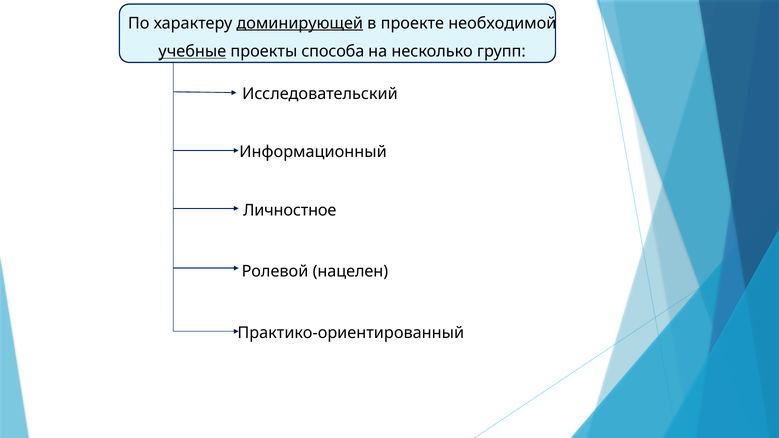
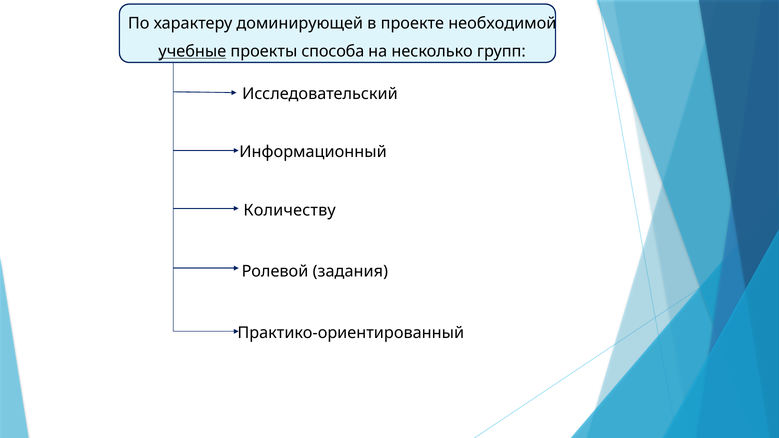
доминирующей underline: present -> none
Личностное: Личностное -> Количеству
нацелен: нацелен -> задания
